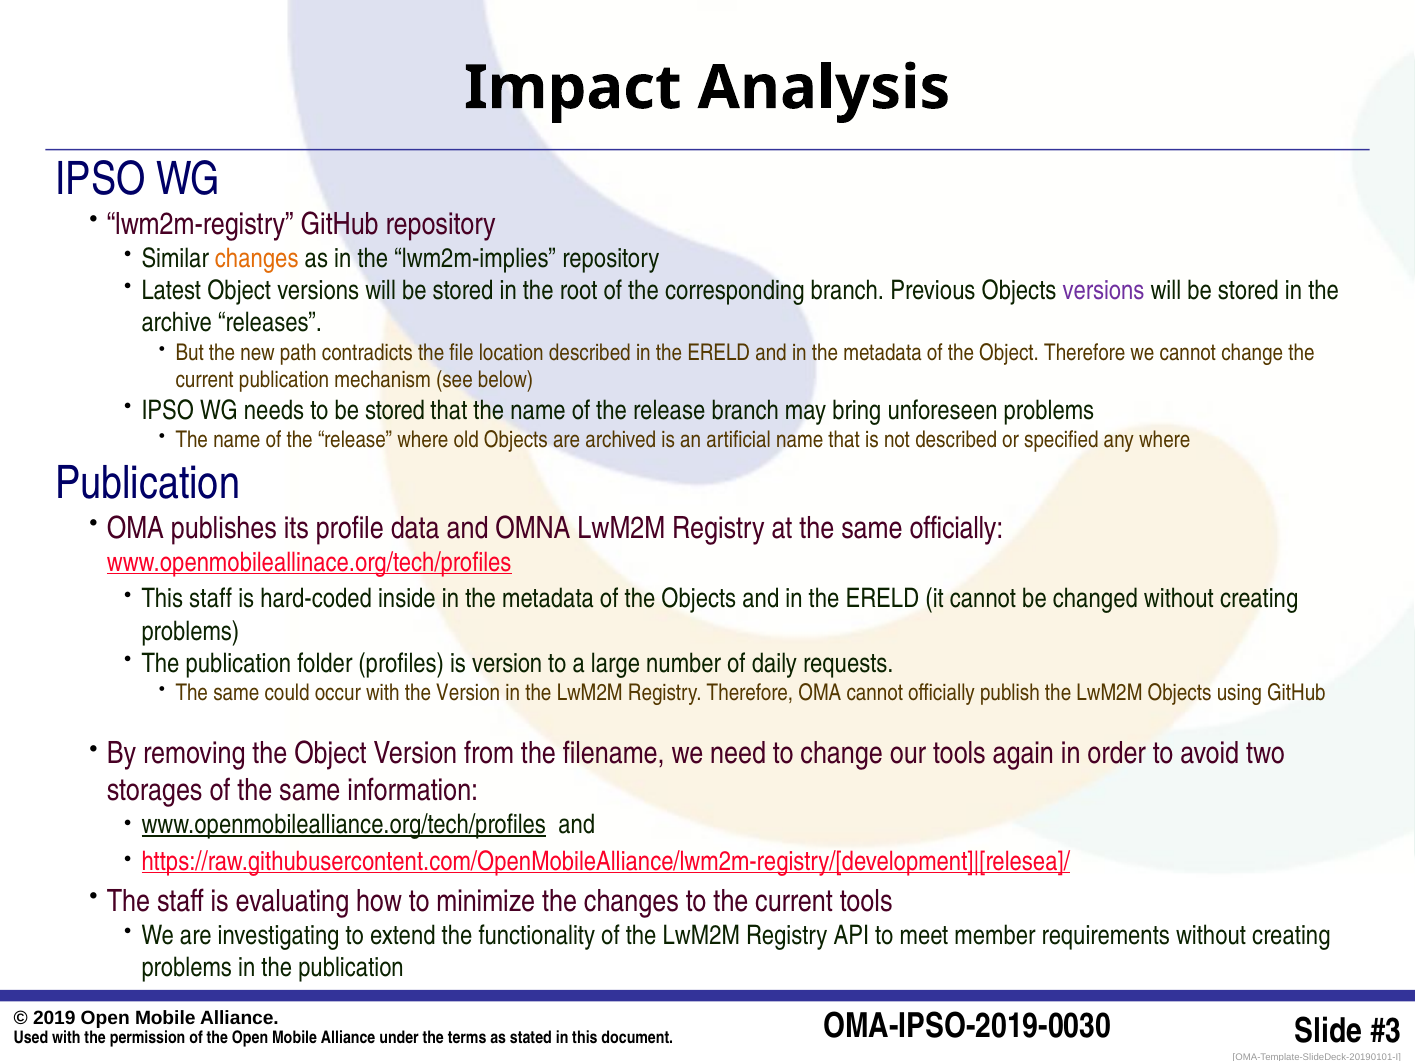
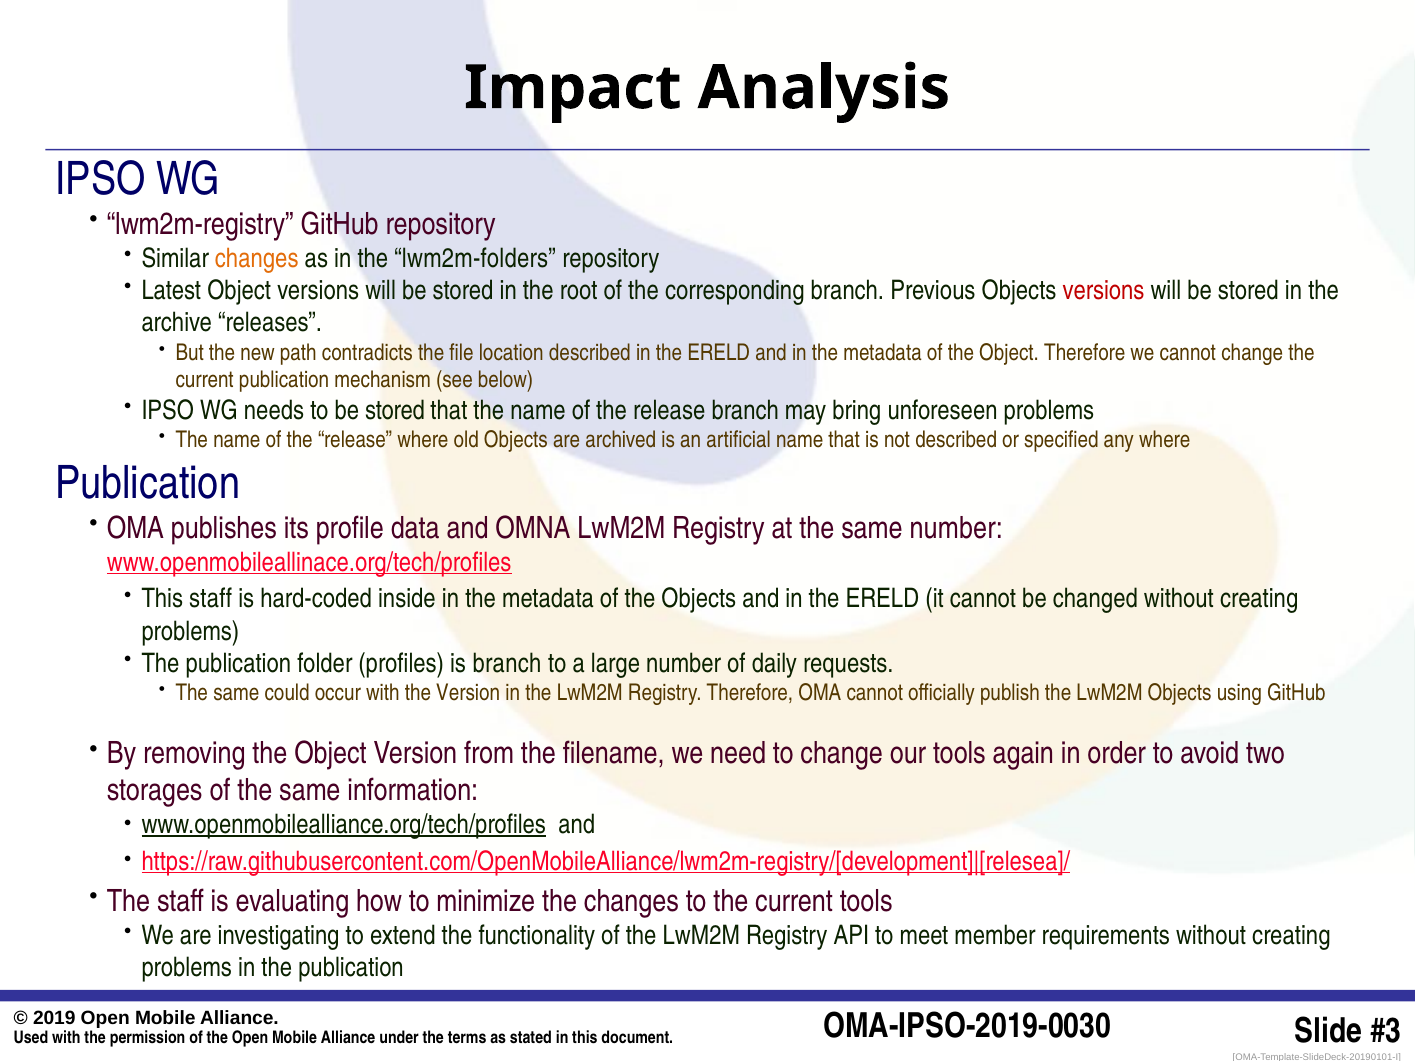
lwm2m-implies: lwm2m-implies -> lwm2m-folders
versions at (1104, 291) colour: purple -> red
same officially: officially -> number
is version: version -> branch
